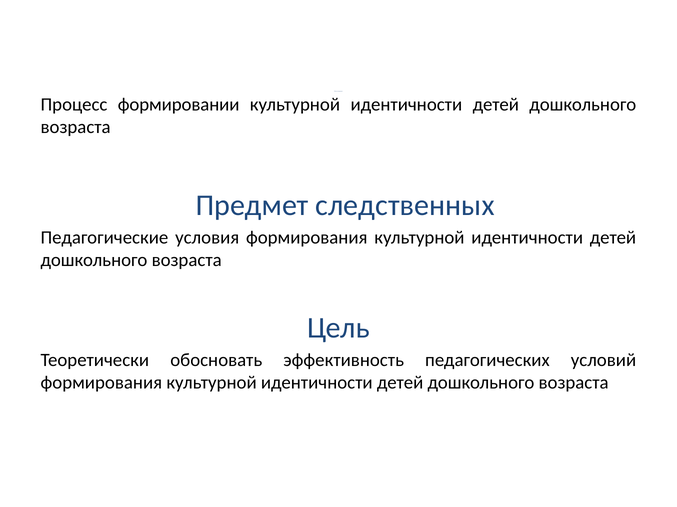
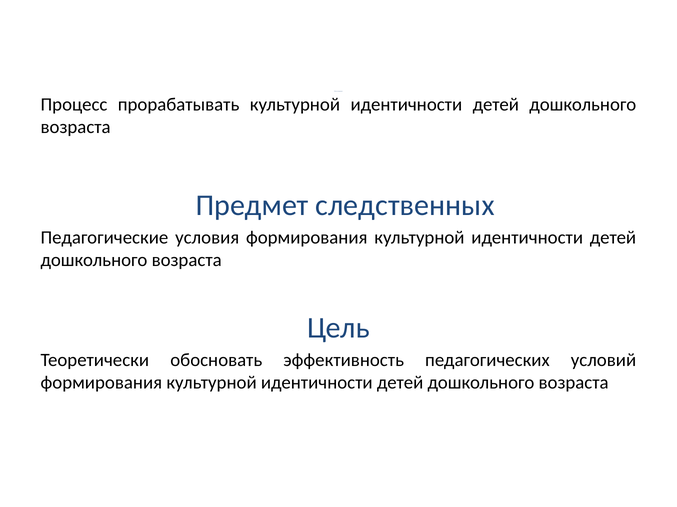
формировании: формировании -> прорабатывать
